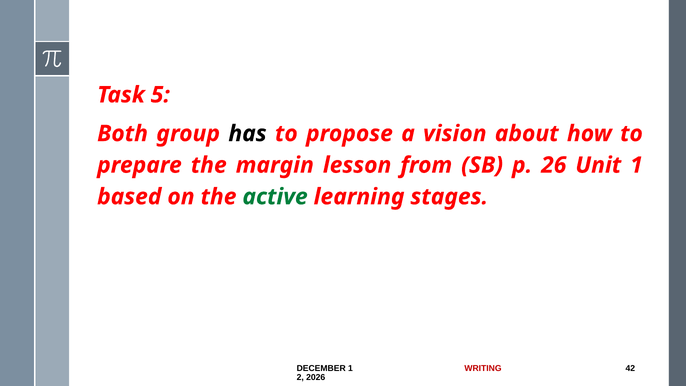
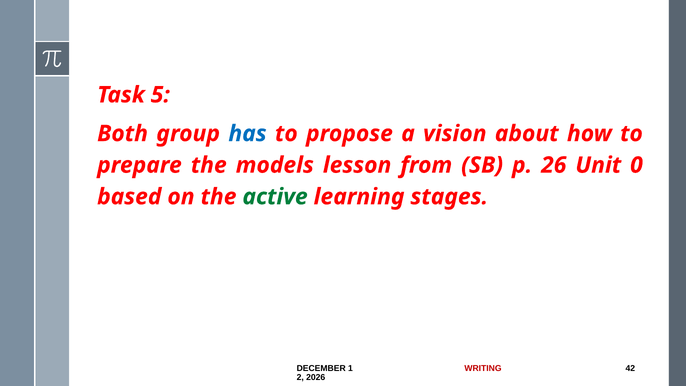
has colour: black -> blue
margin: margin -> models
Unit 1: 1 -> 0
